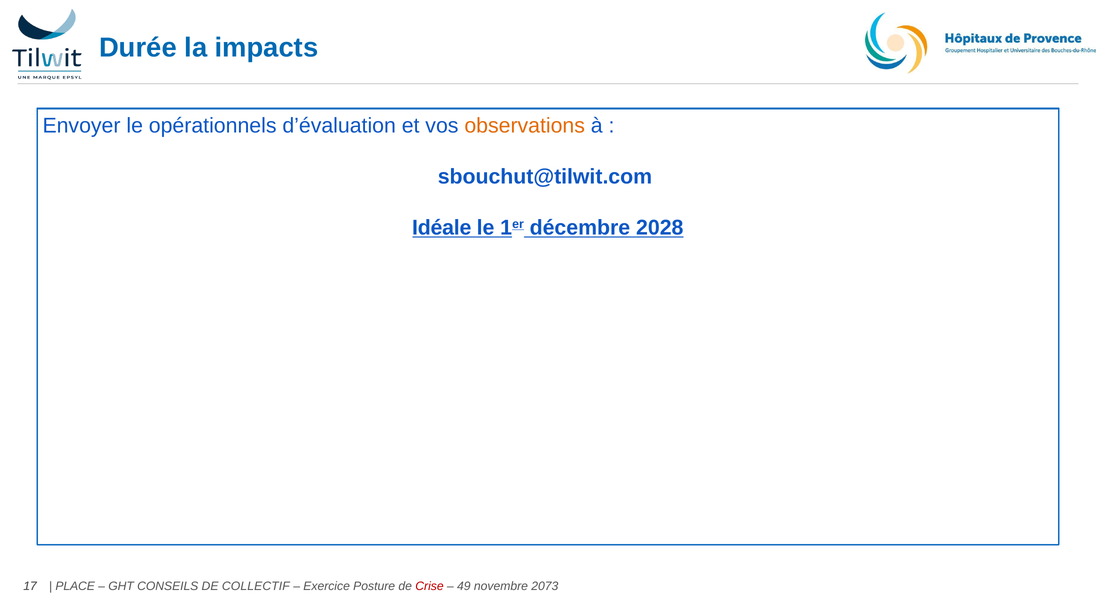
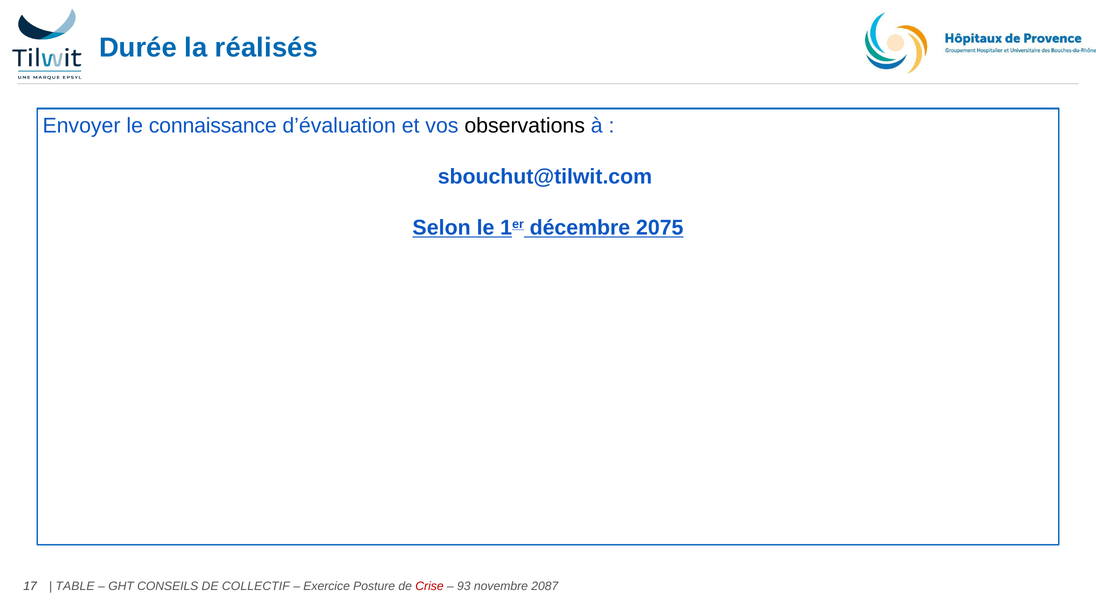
impacts: impacts -> réalisés
opérationnels: opérationnels -> connaissance
observations colour: orange -> black
Idéale: Idéale -> Selon
2028: 2028 -> 2075
PLACE: PLACE -> TABLE
49: 49 -> 93
2073: 2073 -> 2087
